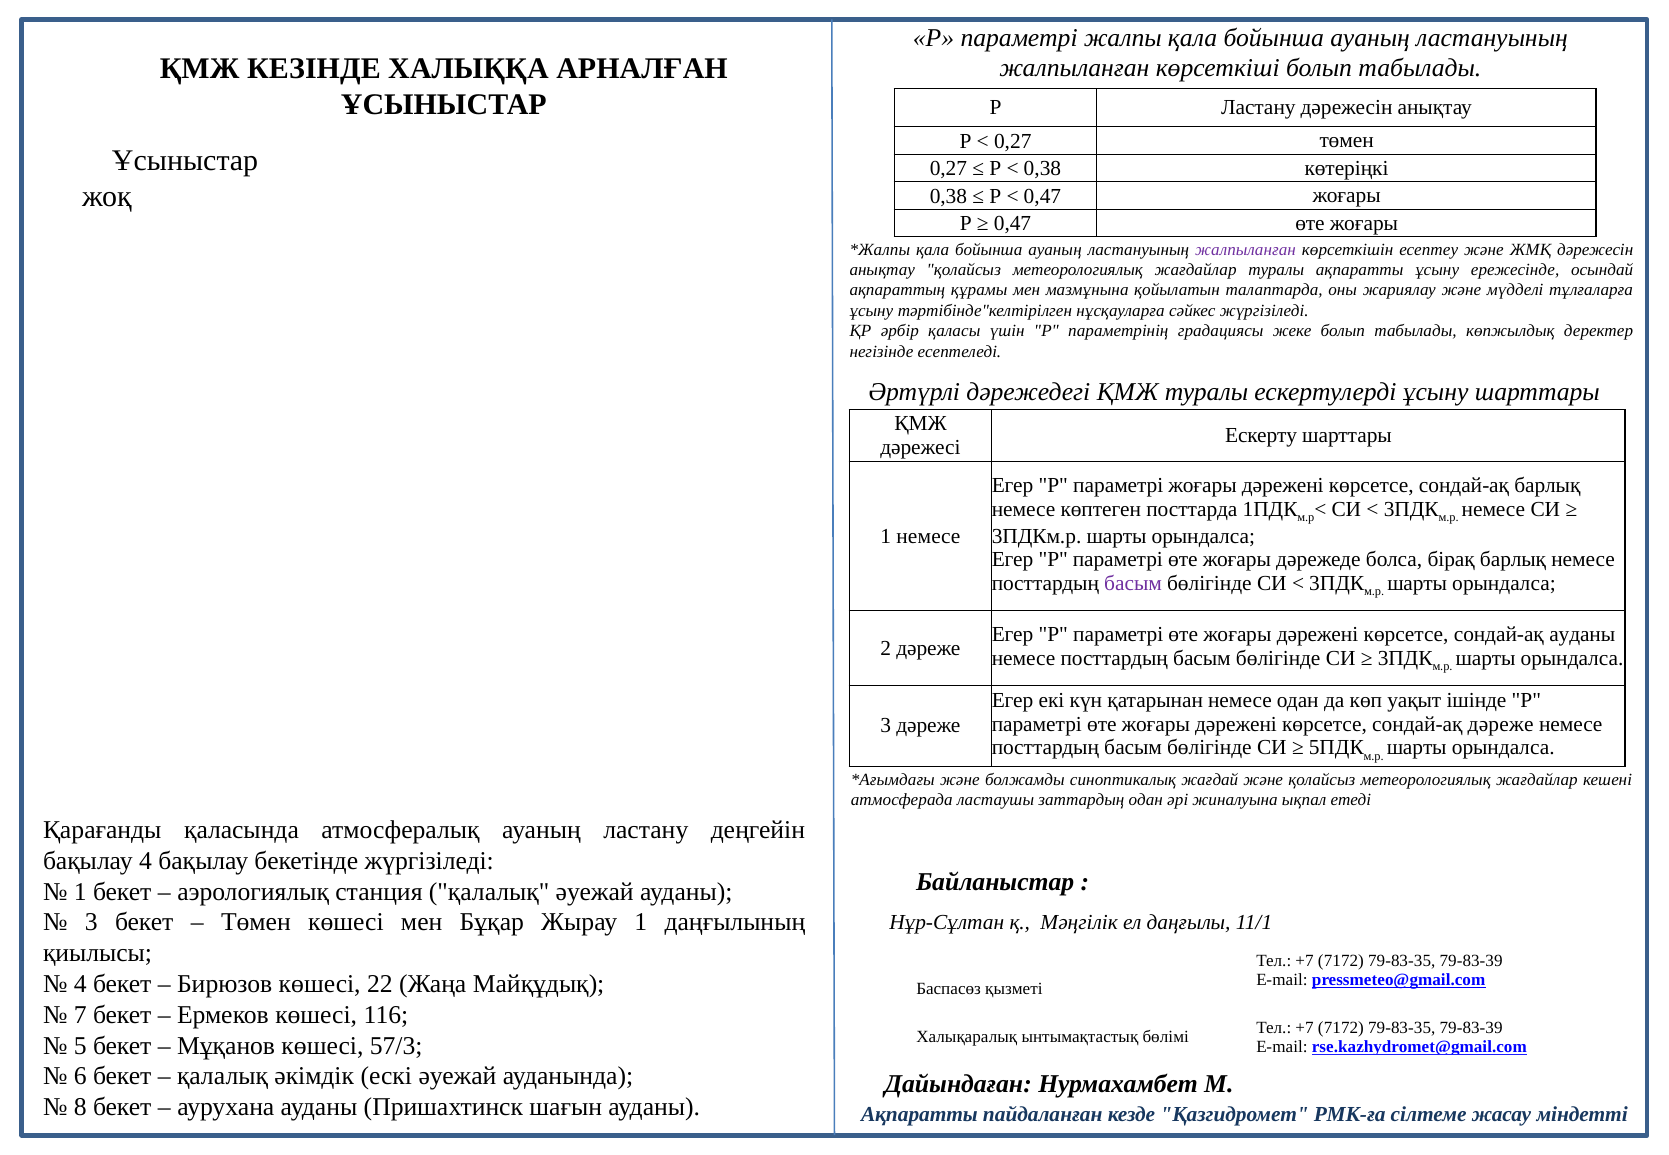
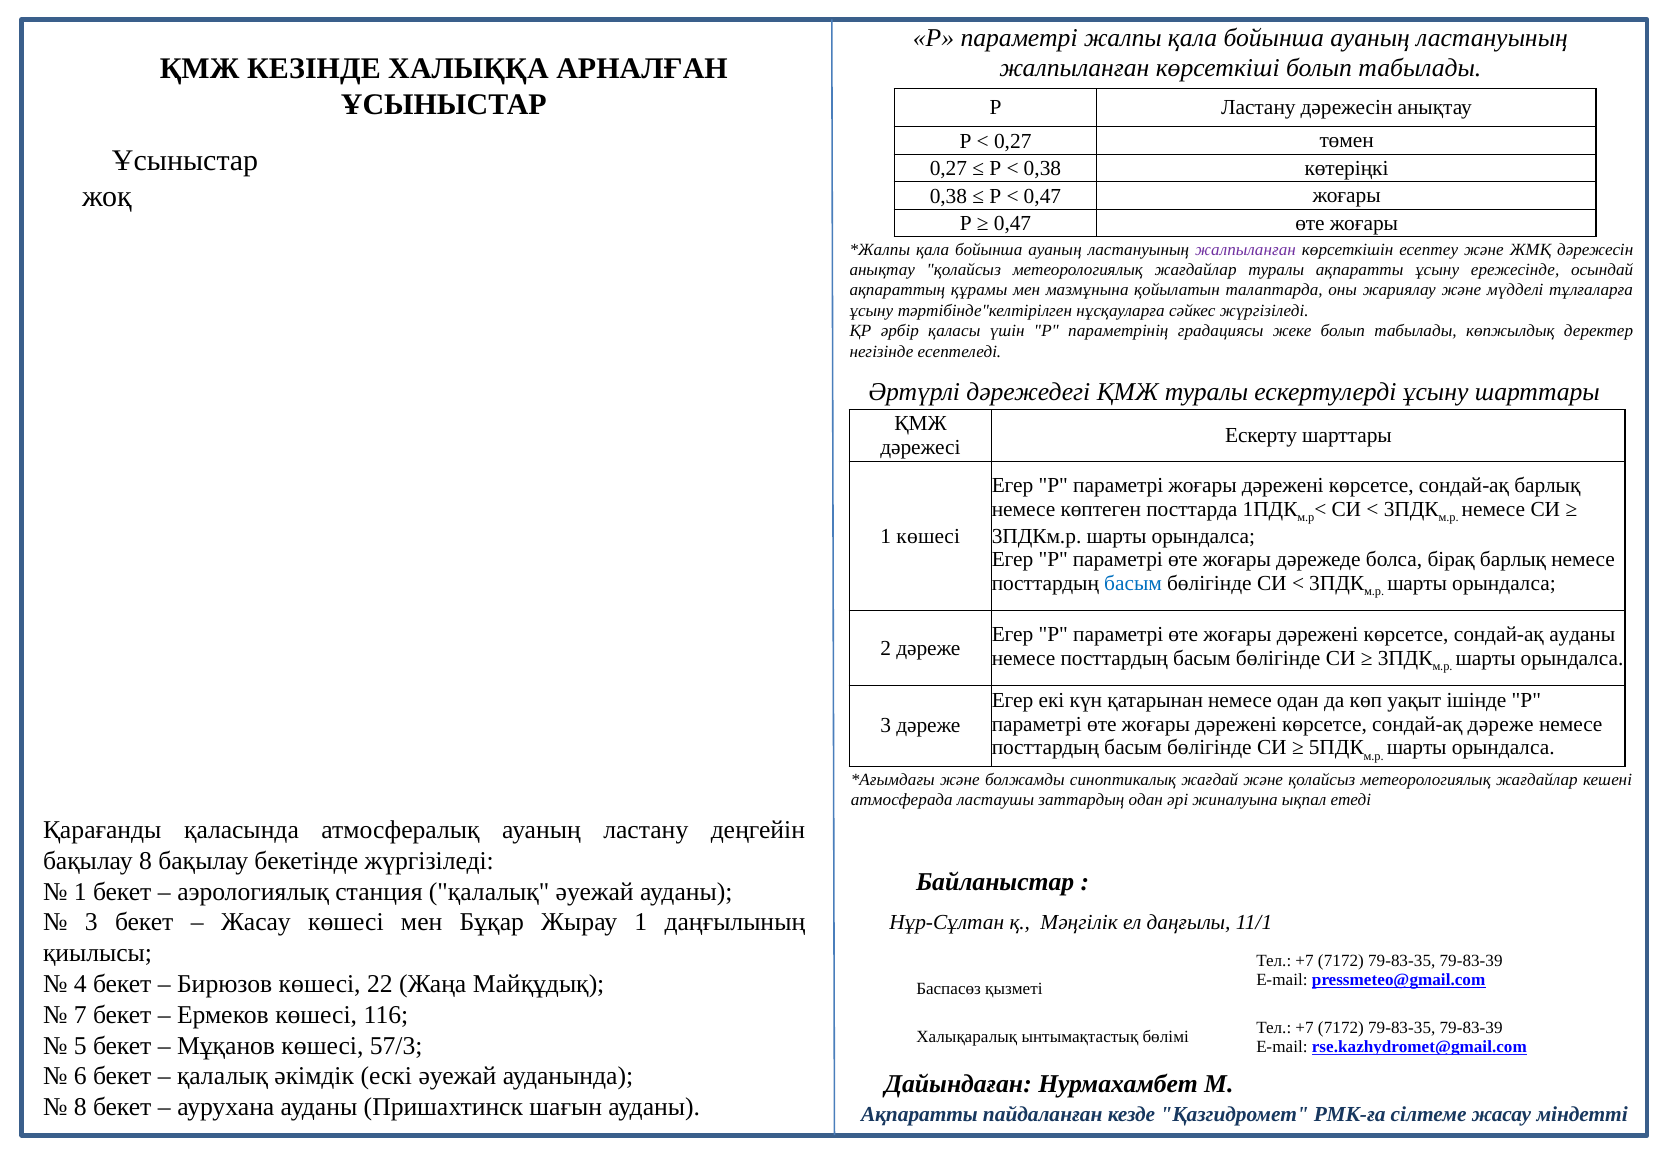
1 немесе: немесе -> көшесі
басым at (1133, 583) colour: purple -> blue
бақылау 4: 4 -> 8
Төмен at (256, 923): Төмен -> Жасау
